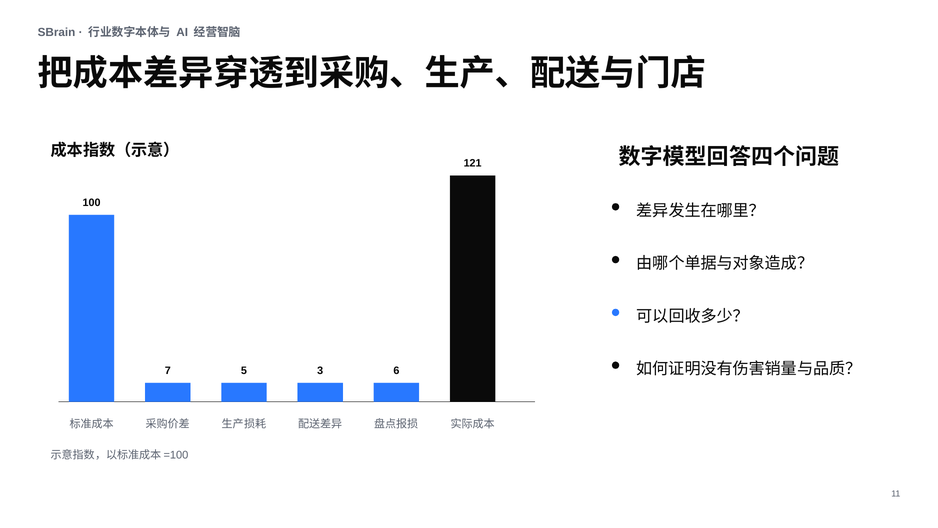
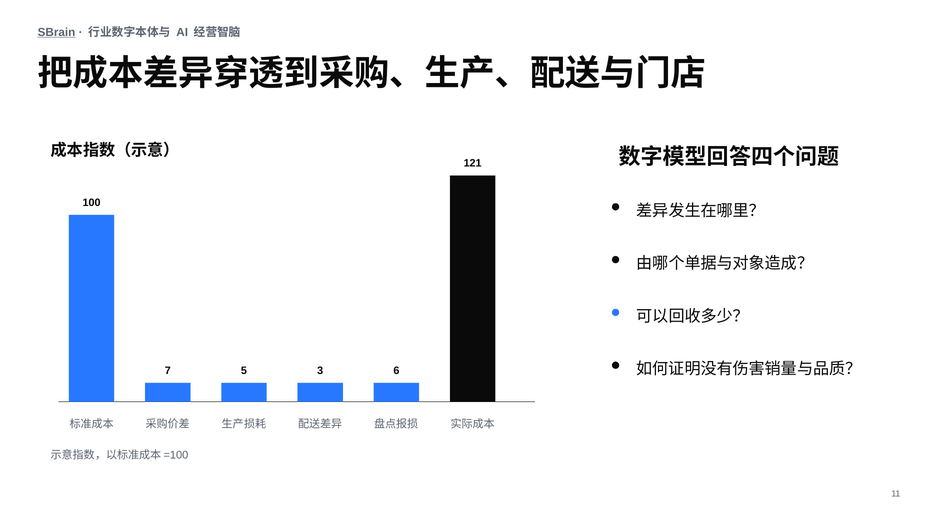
SBrain underline: none -> present
